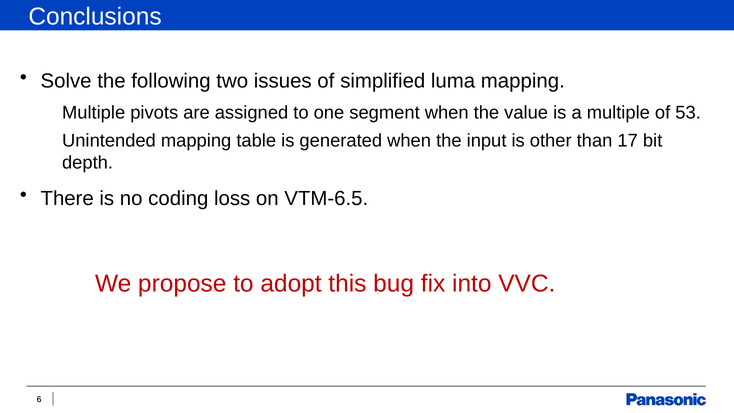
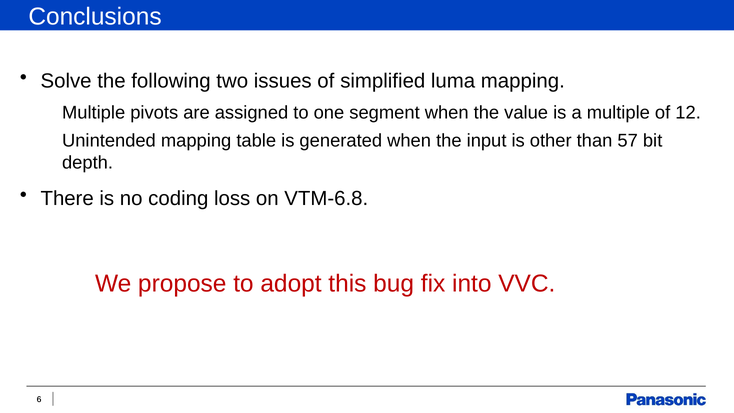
53: 53 -> 12
17: 17 -> 57
VTM-6.5: VTM-6.5 -> VTM-6.8
